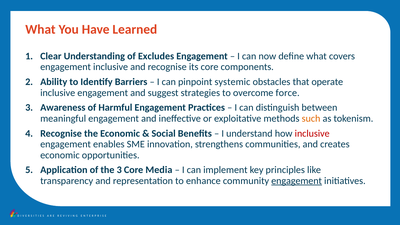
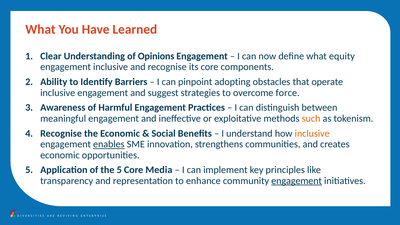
Excludes: Excludes -> Opinions
covers: covers -> equity
systemic: systemic -> adopting
inclusive at (312, 133) colour: red -> orange
enables underline: none -> present
the 3: 3 -> 5
